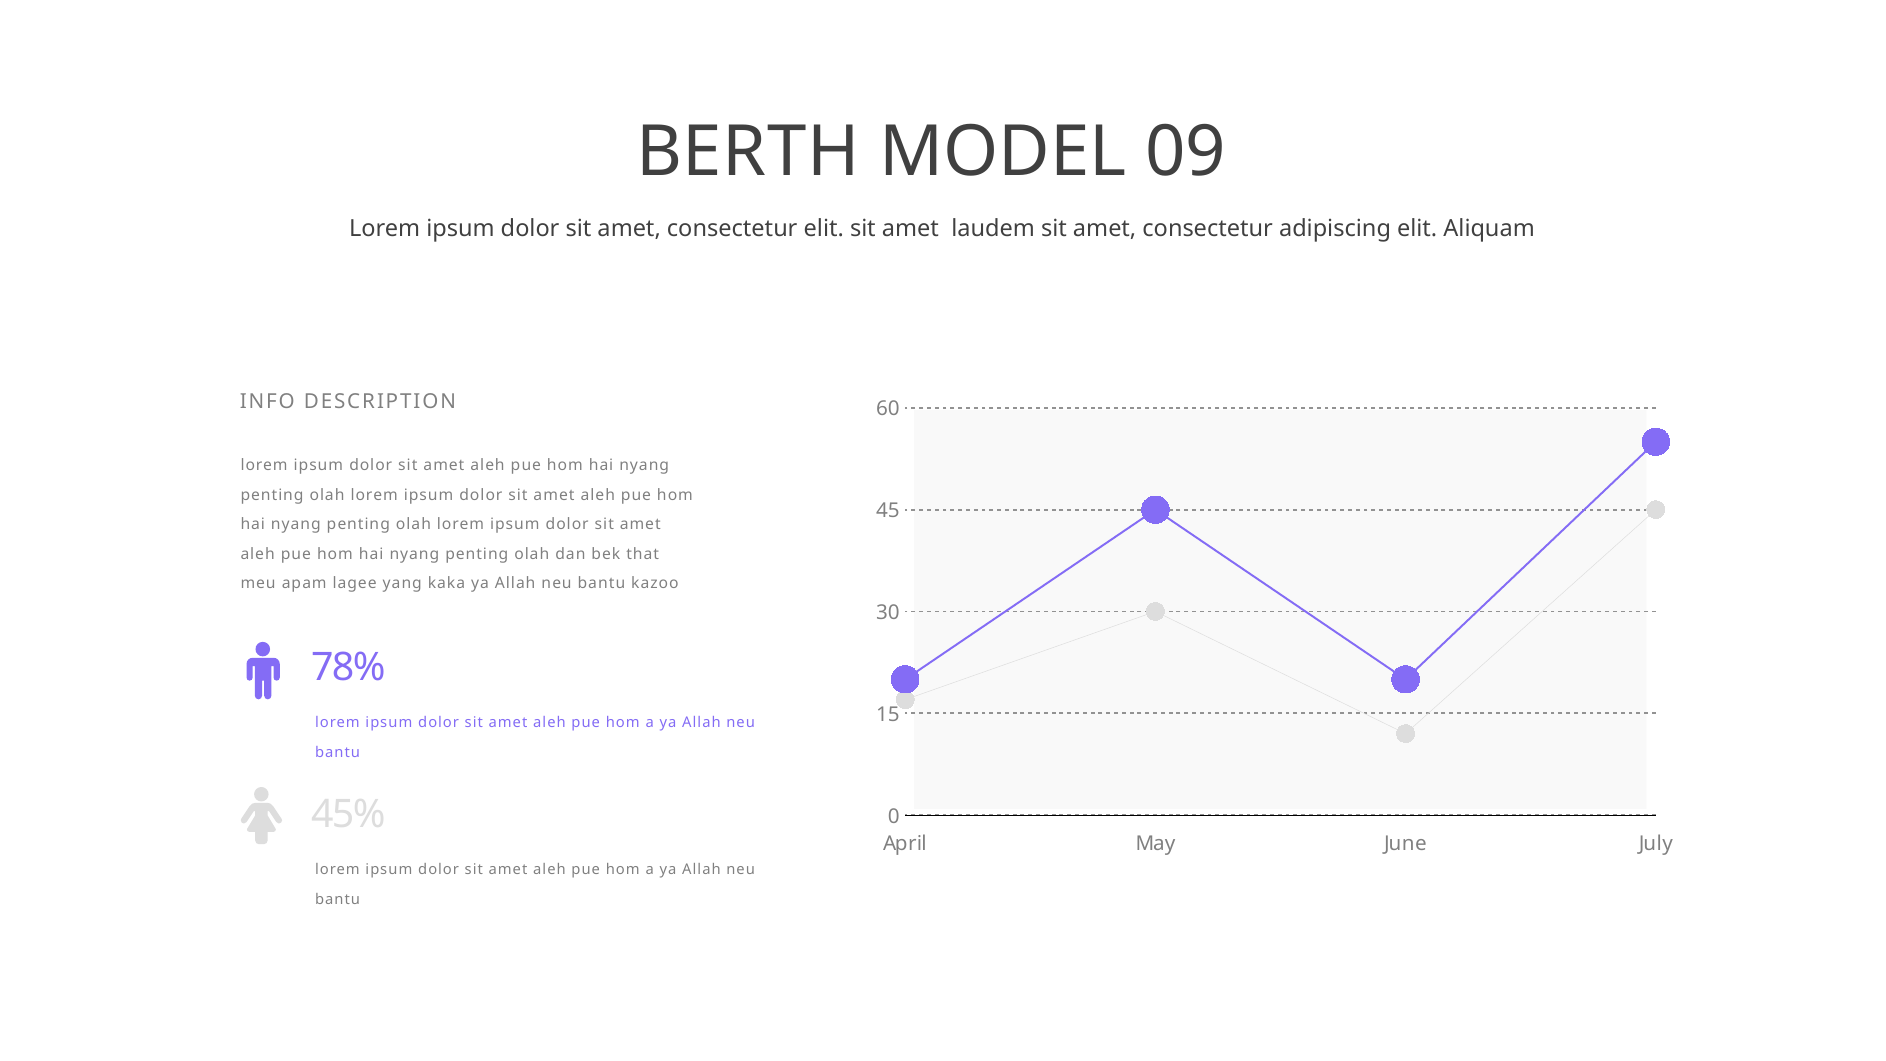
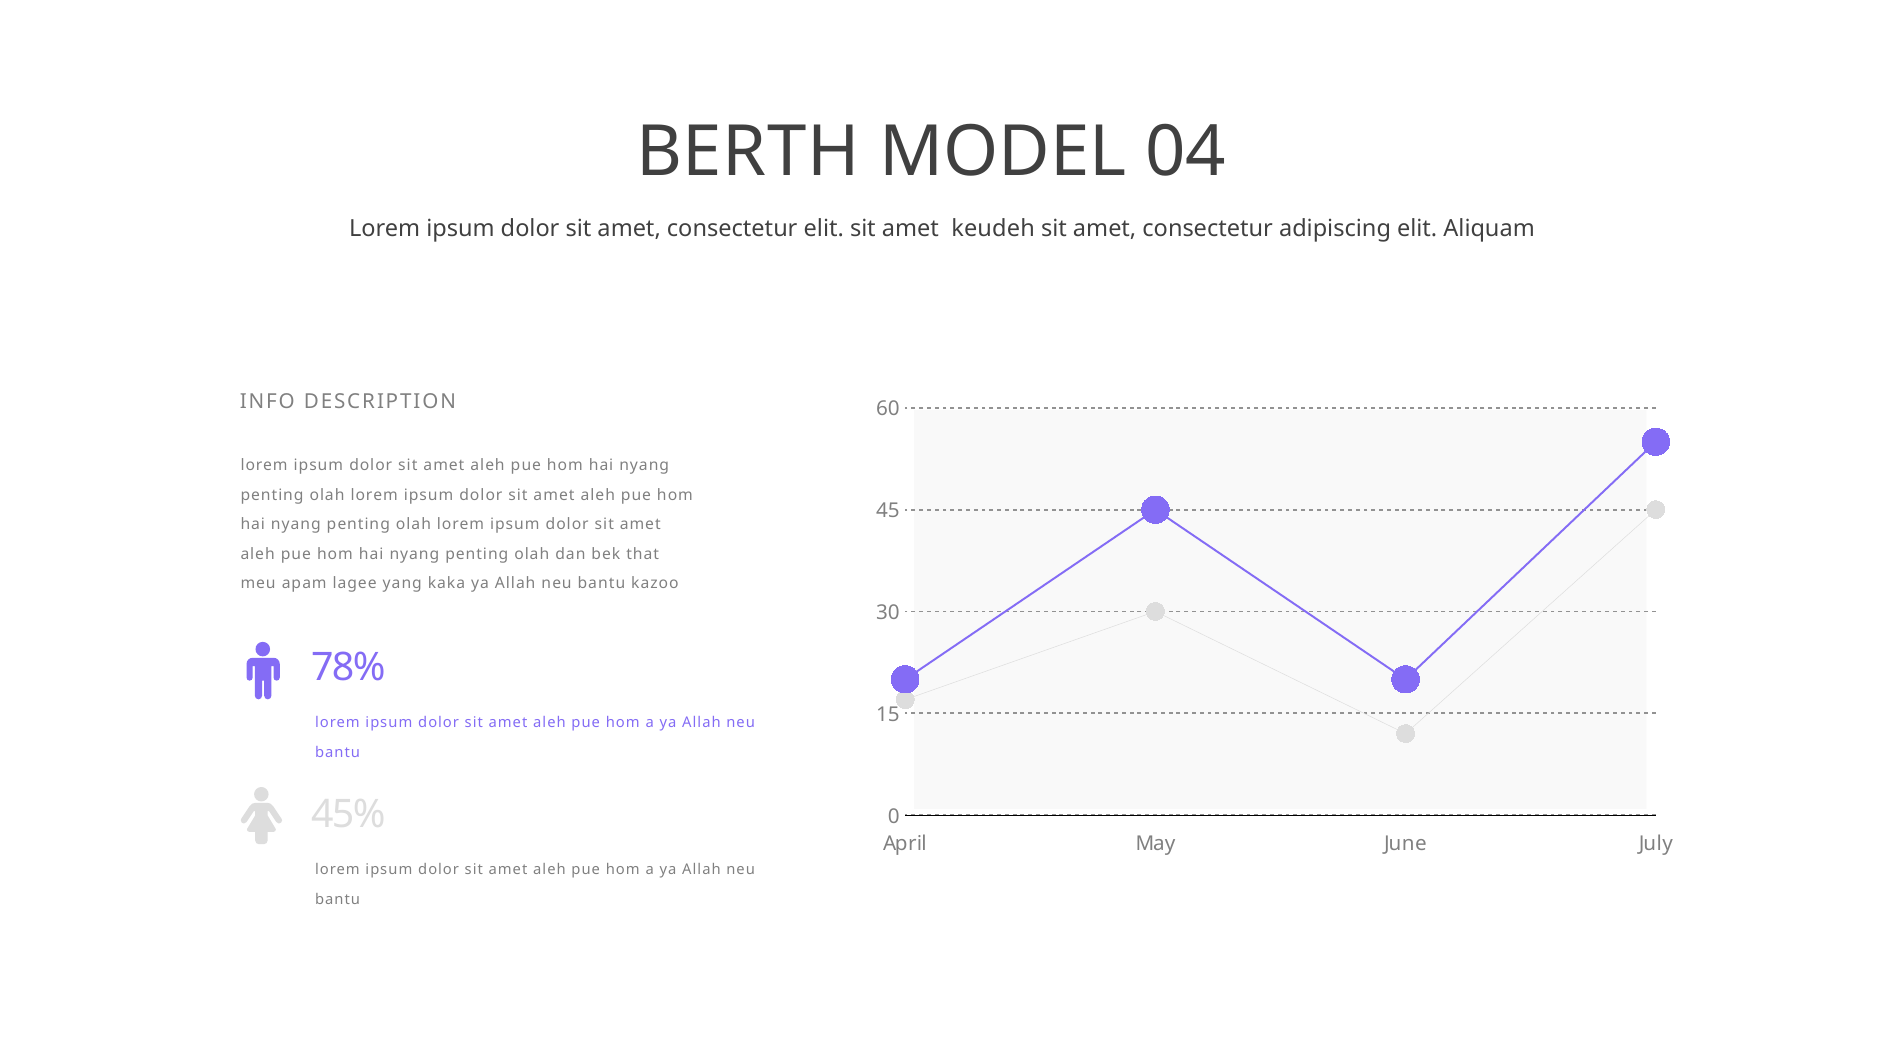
09: 09 -> 04
laudem: laudem -> keudeh
